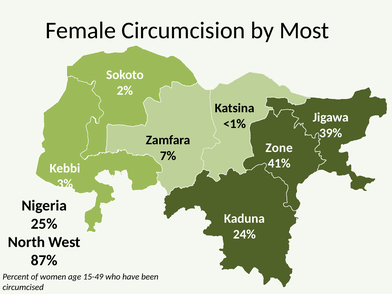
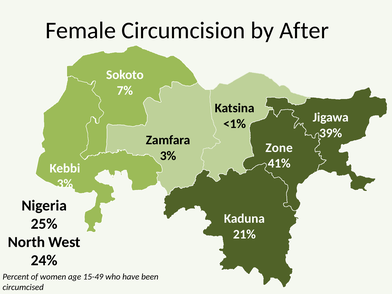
Most: Most -> After
2%: 2% -> 7%
7% at (168, 156): 7% -> 3%
24%: 24% -> 21%
87%: 87% -> 24%
